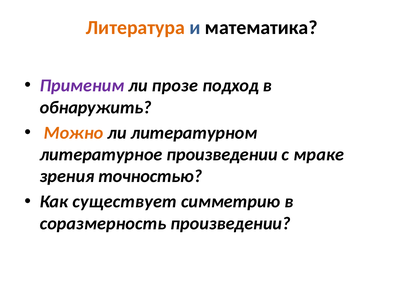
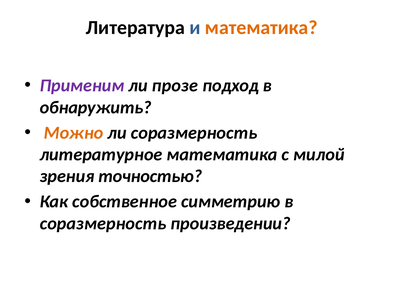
Литература colour: orange -> black
математика at (261, 28) colour: black -> orange
ли литературном: литературном -> соразмерность
литературное произведении: произведении -> математика
мраке: мраке -> милой
существует: существует -> собственное
